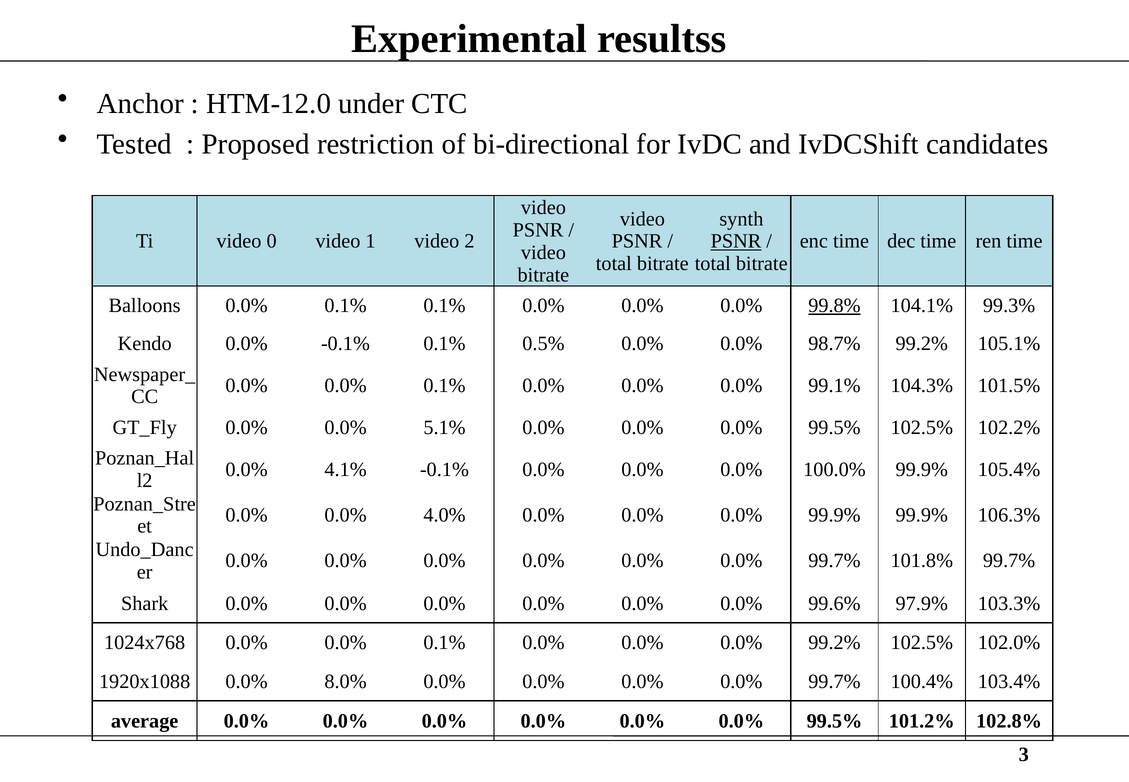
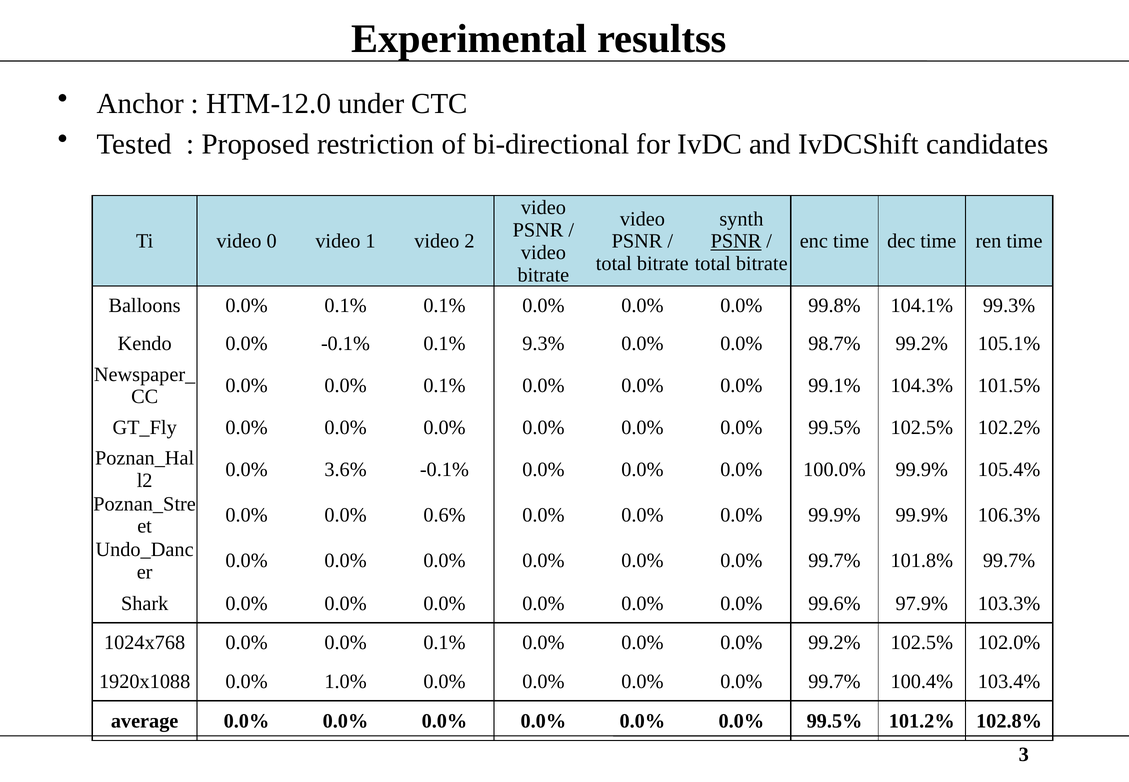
99.8% underline: present -> none
0.5%: 0.5% -> 9.3%
5.1% at (444, 427): 5.1% -> 0.0%
4.1%: 4.1% -> 3.6%
4.0%: 4.0% -> 0.6%
8.0%: 8.0% -> 1.0%
